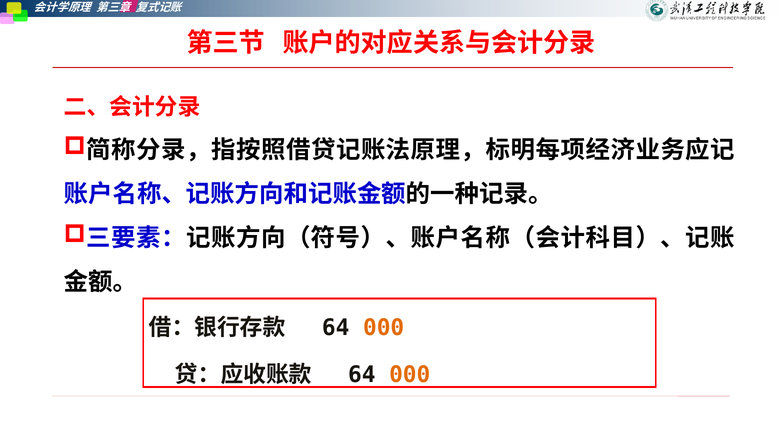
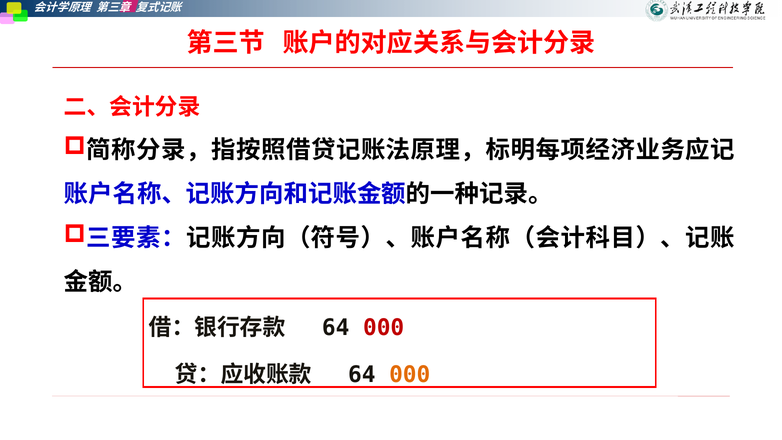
000 at (384, 328) colour: orange -> red
